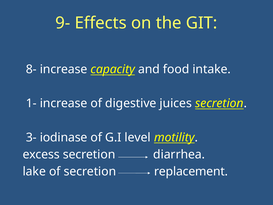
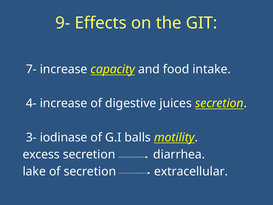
8-: 8- -> 7-
1-: 1- -> 4-
level: level -> balls
replacement: replacement -> extracellular
